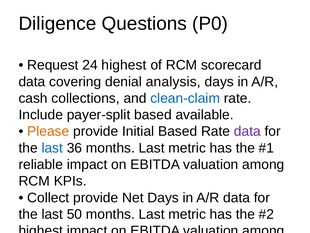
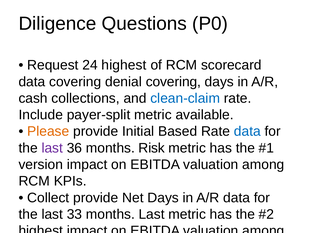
denial analysis: analysis -> covering
payer-split based: based -> metric
data at (247, 131) colour: purple -> blue
last at (52, 148) colour: blue -> purple
36 months Last: Last -> Risk
reliable: reliable -> version
50: 50 -> 33
